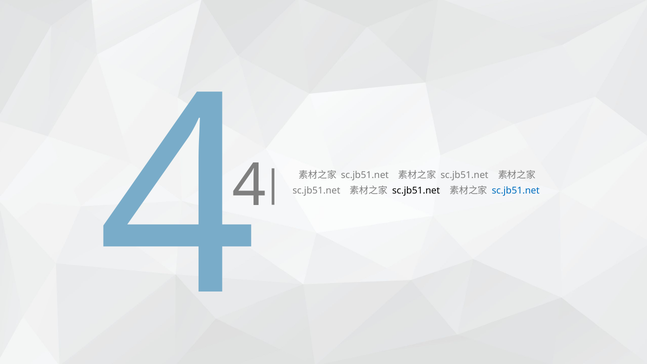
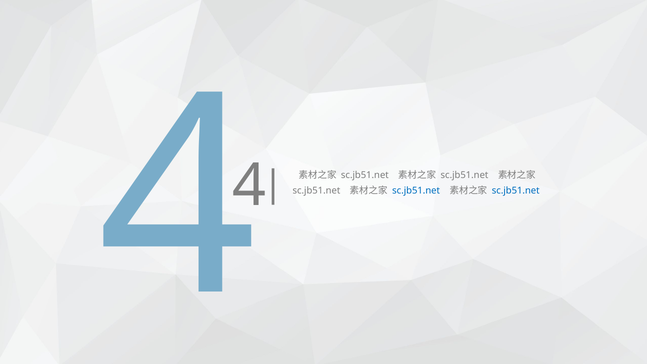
sc.jb51.net at (416, 191) colour: black -> blue
